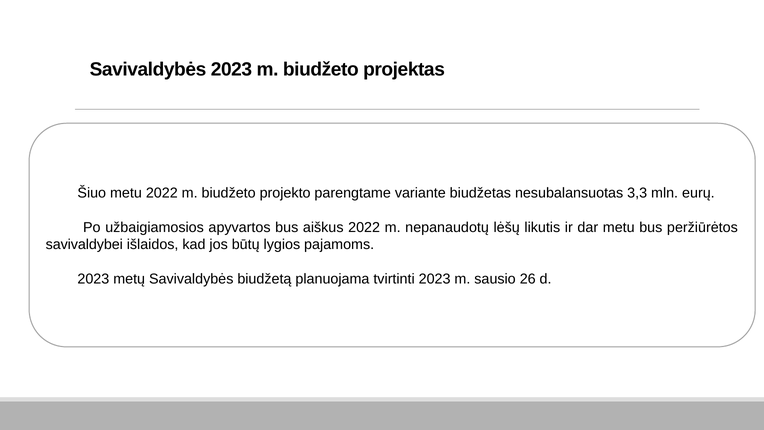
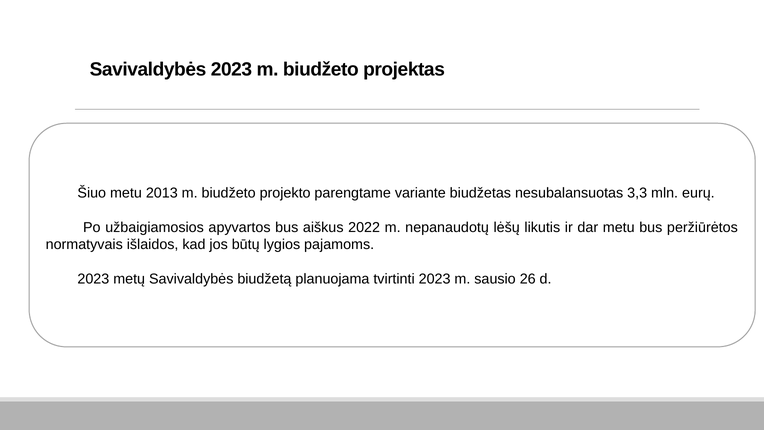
metu 2022: 2022 -> 2013
savivaldybei: savivaldybei -> normatyvais
